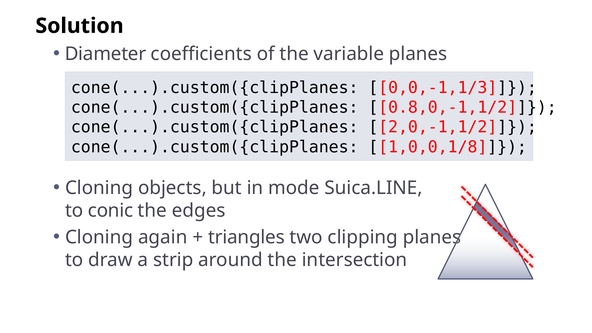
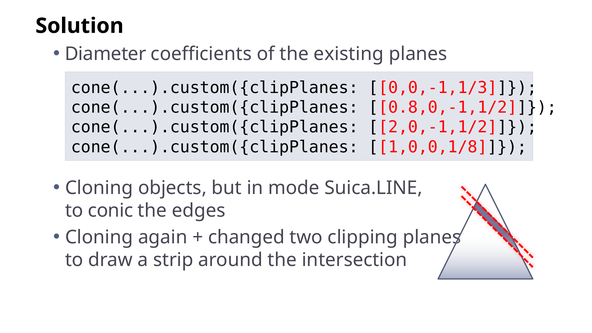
variable: variable -> existing
triangles: triangles -> changed
